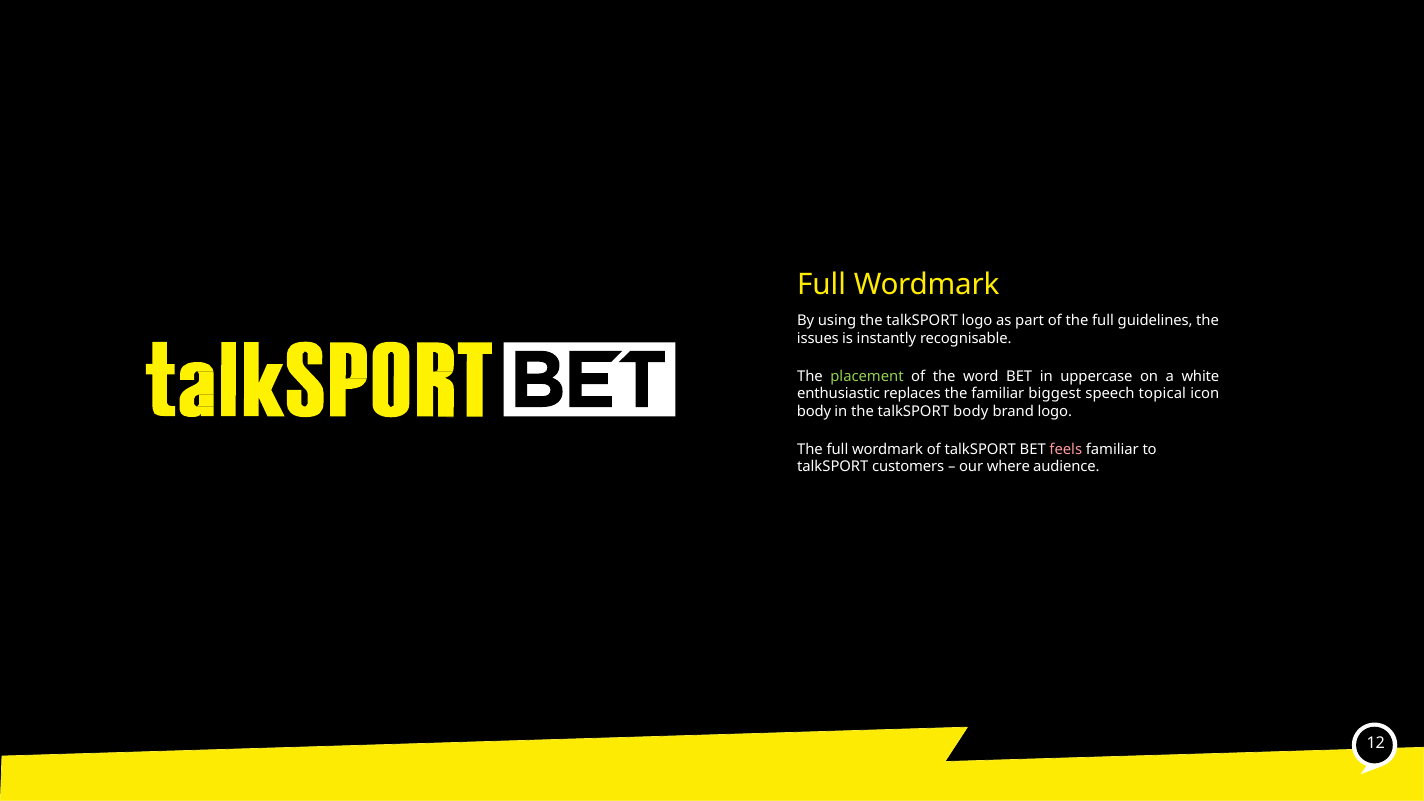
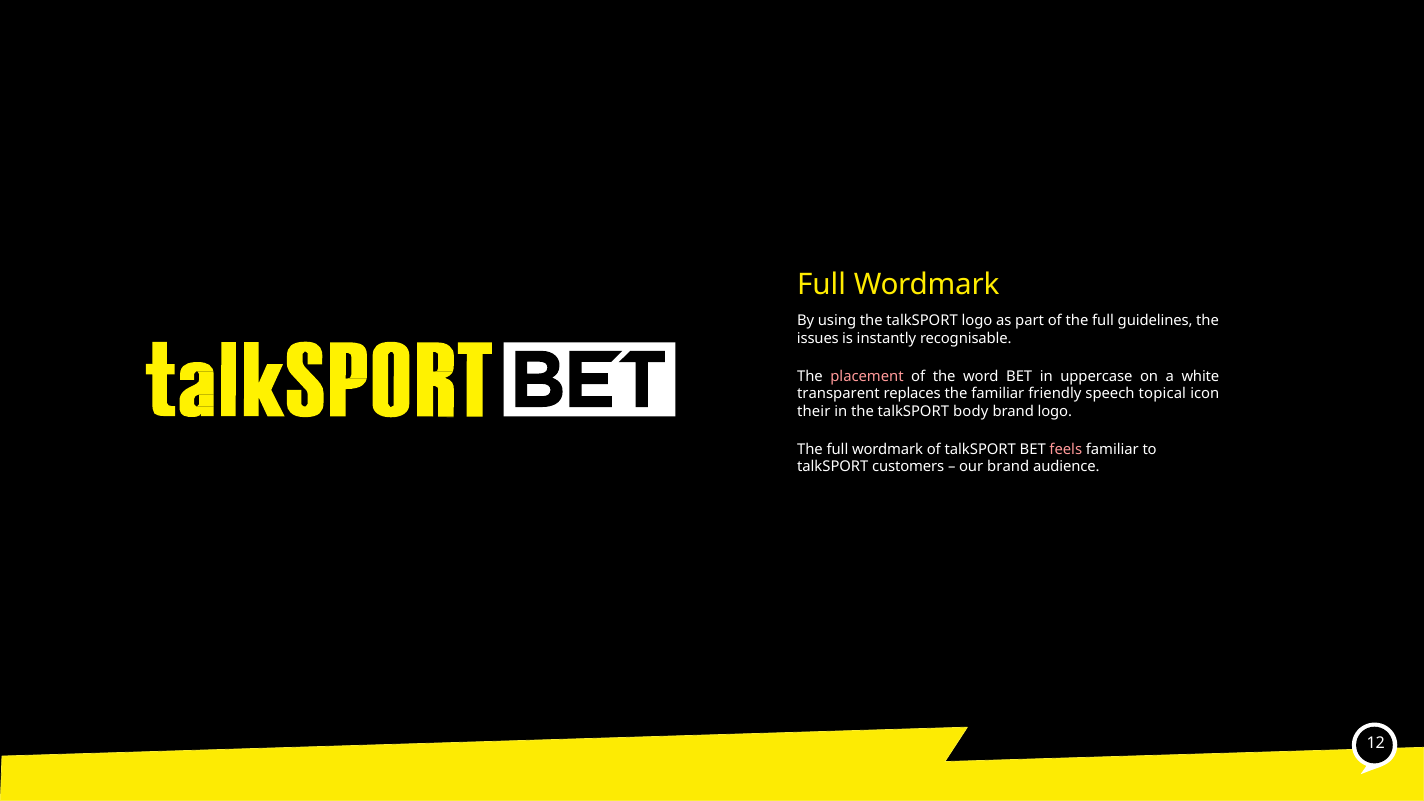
placement colour: light green -> pink
enthusiastic: enthusiastic -> transparent
biggest: biggest -> friendly
body at (814, 412): body -> their
our where: where -> brand
